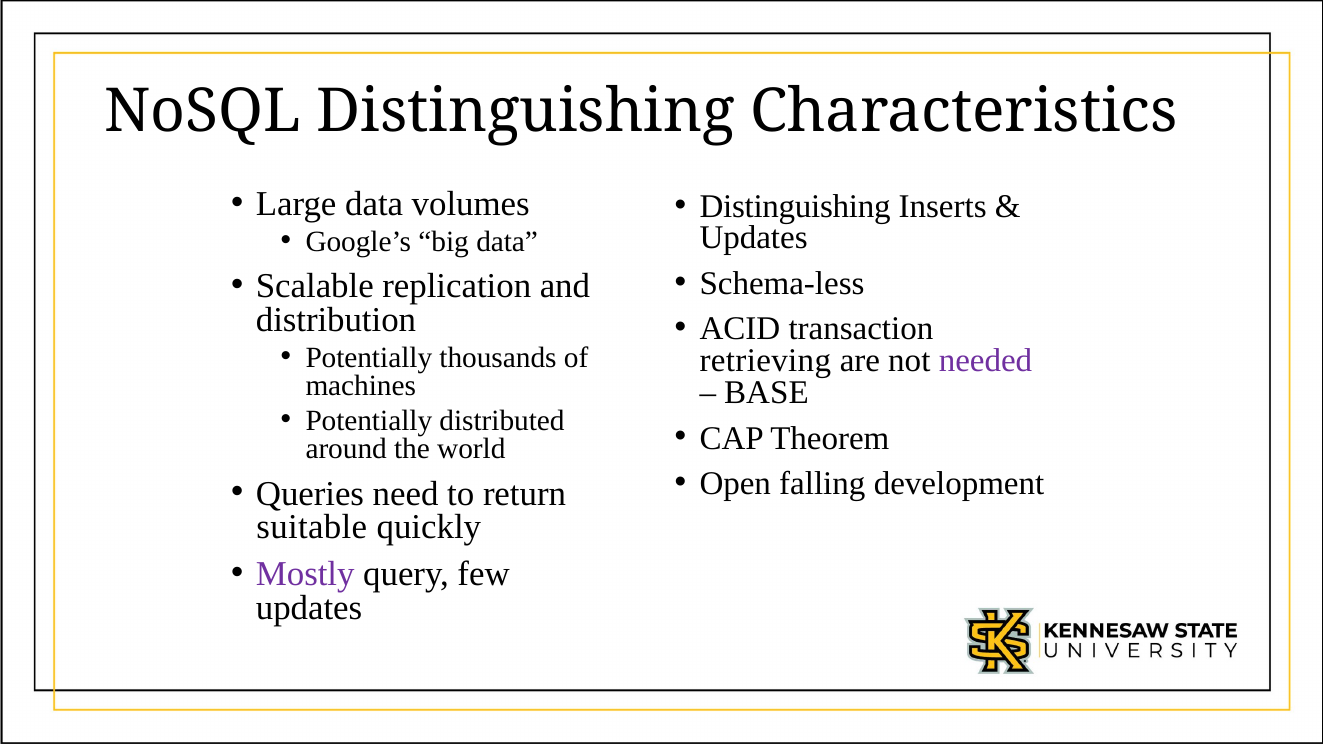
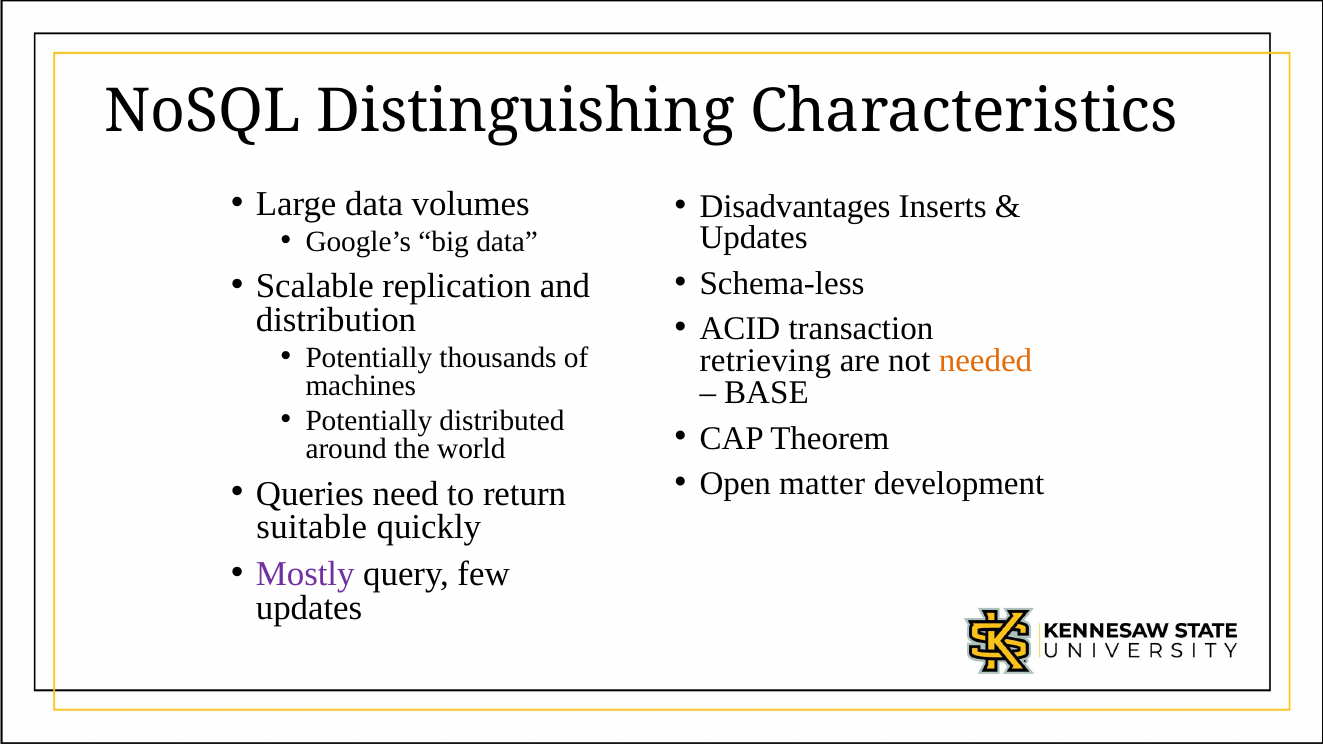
Distinguishing at (795, 206): Distinguishing -> Disadvantages
needed colour: purple -> orange
falling: falling -> matter
